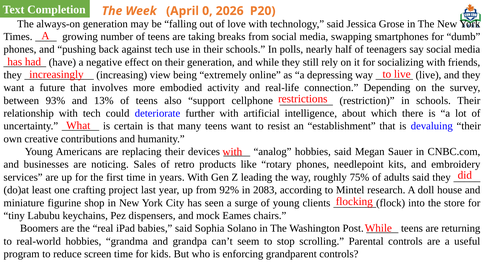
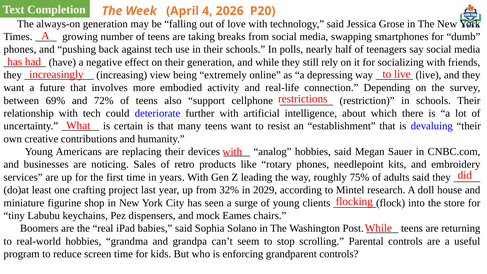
0: 0 -> 4
93%: 93% -> 69%
13%: 13% -> 72%
92%: 92% -> 32%
2083: 2083 -> 2029
